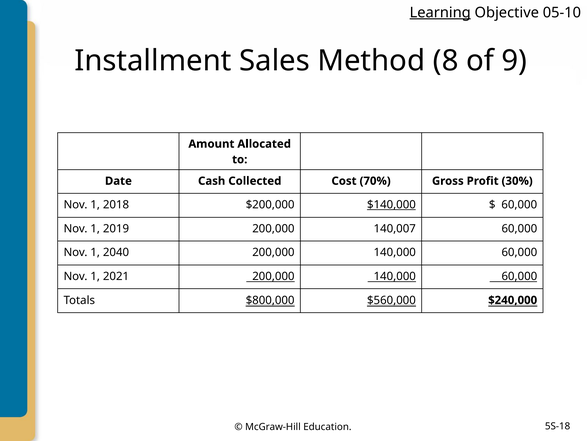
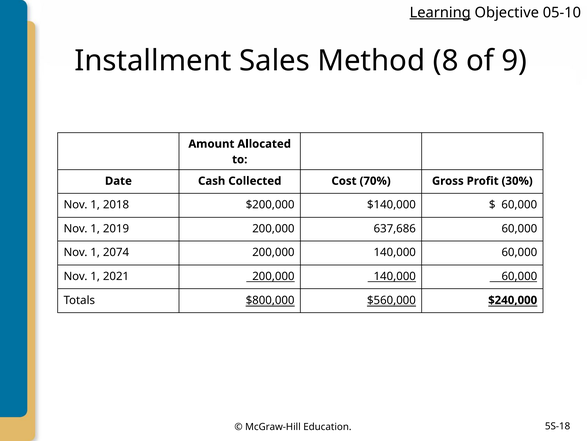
$140,000 underline: present -> none
140,007: 140,007 -> 637,686
2040: 2040 -> 2074
